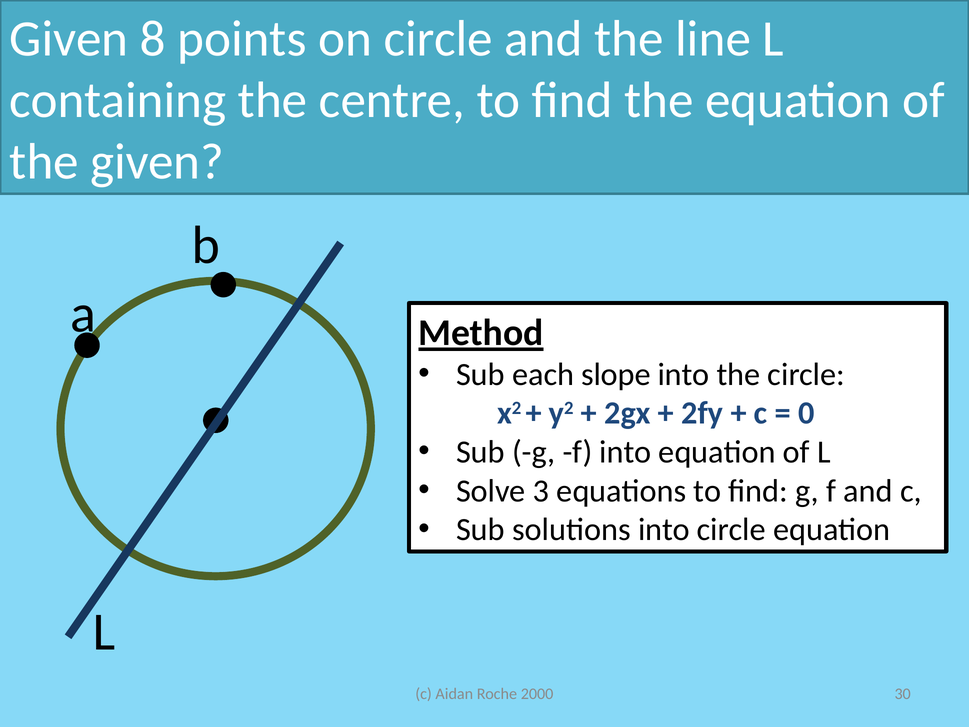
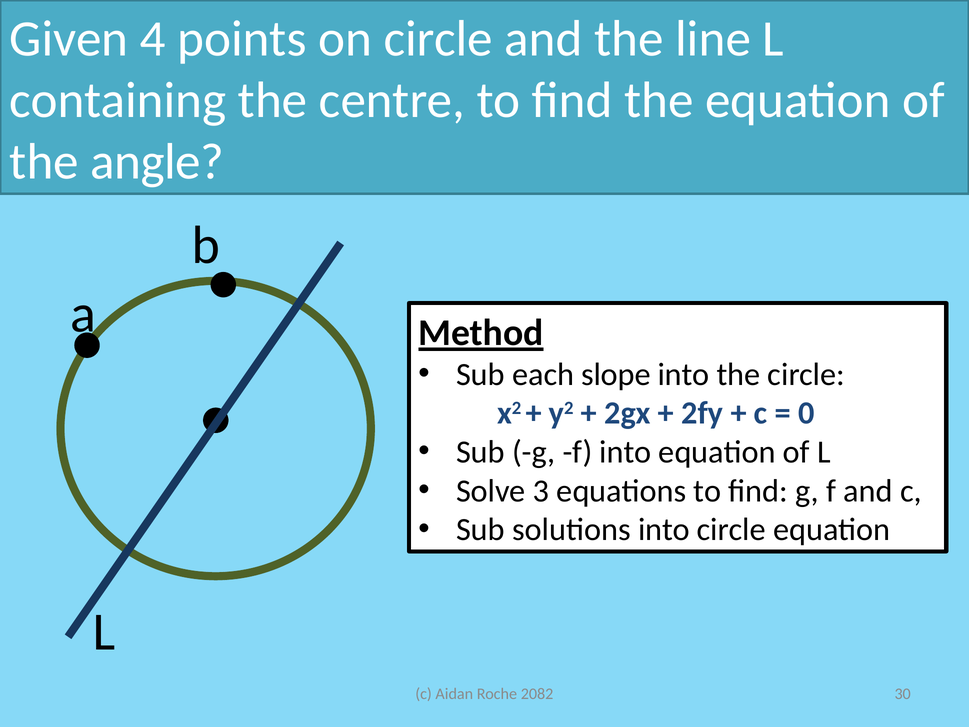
8: 8 -> 4
the given: given -> angle
2000: 2000 -> 2082
